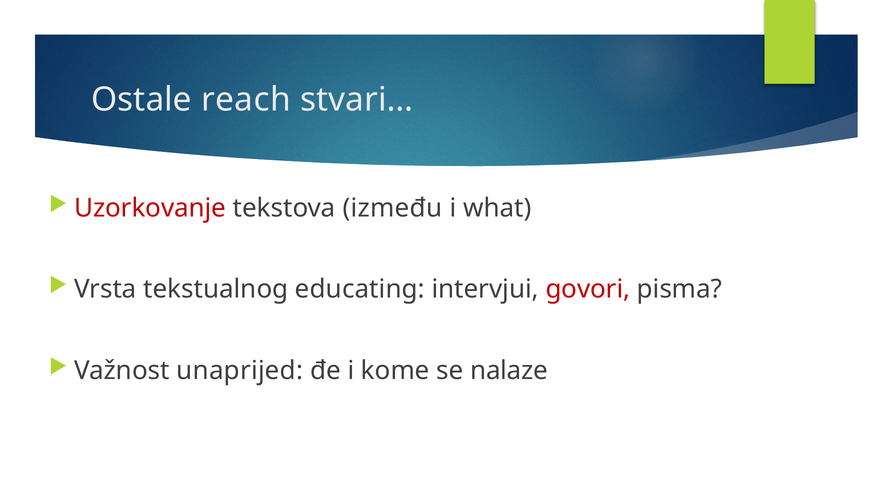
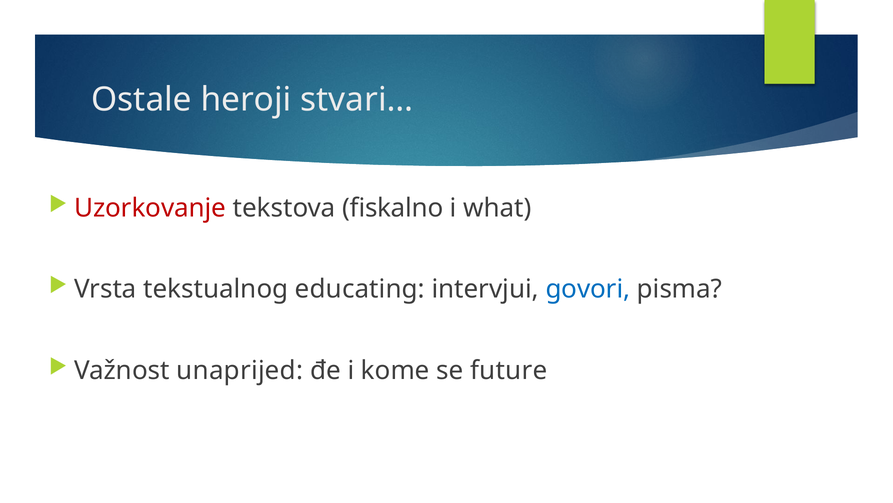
reach: reach -> heroji
između: između -> fiskalno
govori colour: red -> blue
nalaze: nalaze -> future
